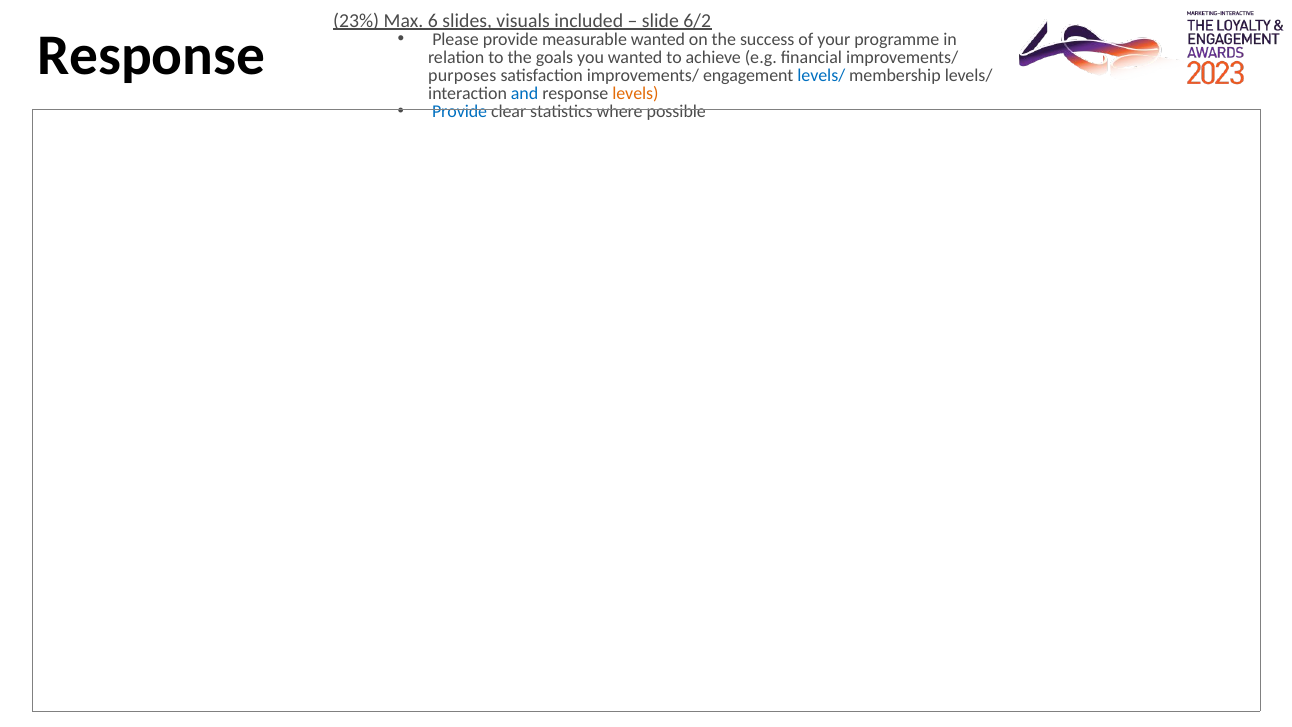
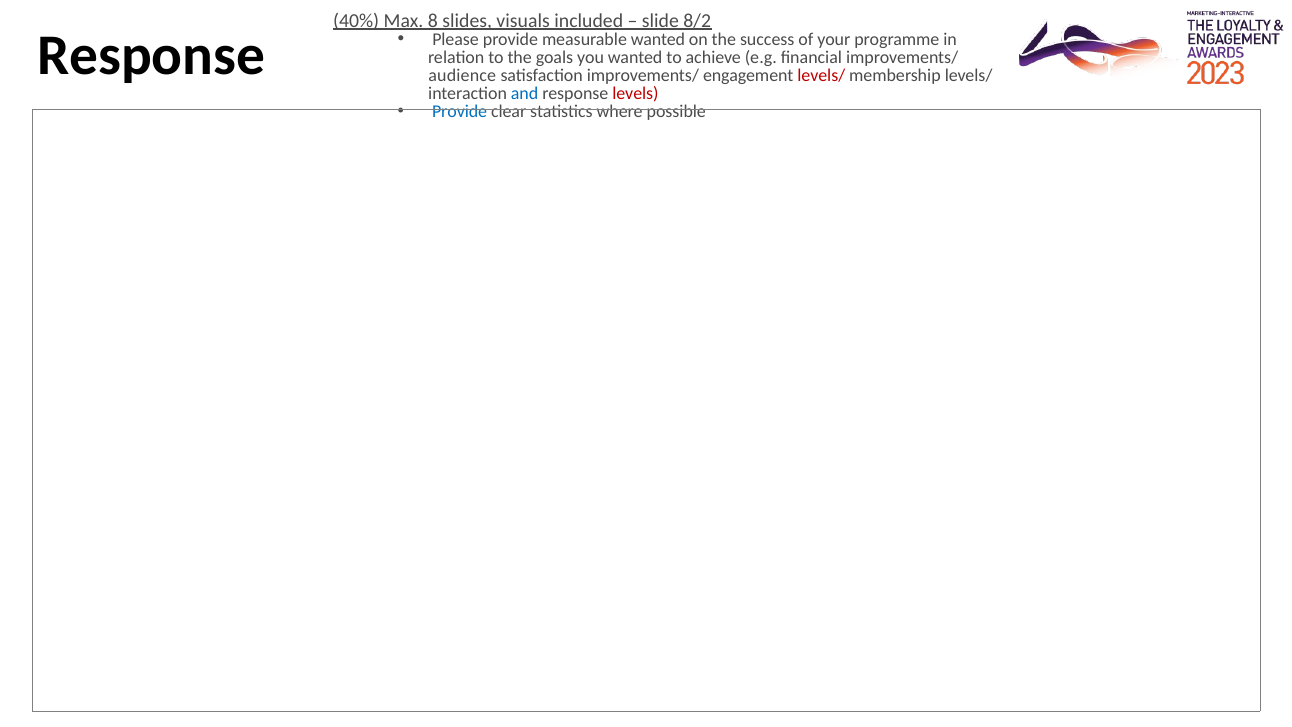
23%: 23% -> 40%
6: 6 -> 8
6/2: 6/2 -> 8/2
purposes: purposes -> audience
levels/ at (821, 76) colour: blue -> red
levels colour: orange -> red
